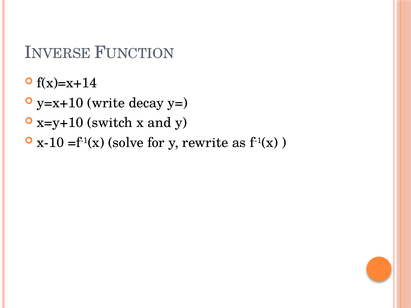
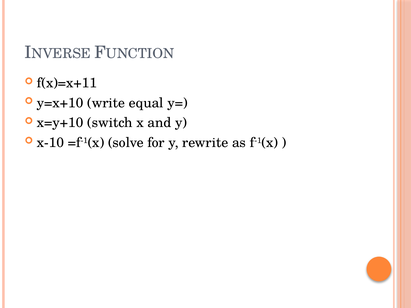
f(x)=x+14: f(x)=x+14 -> f(x)=x+11
decay: decay -> equal
